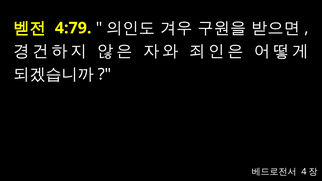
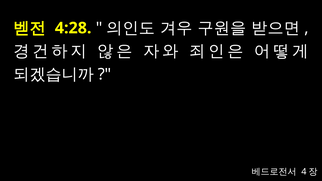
4:79: 4:79 -> 4:28
